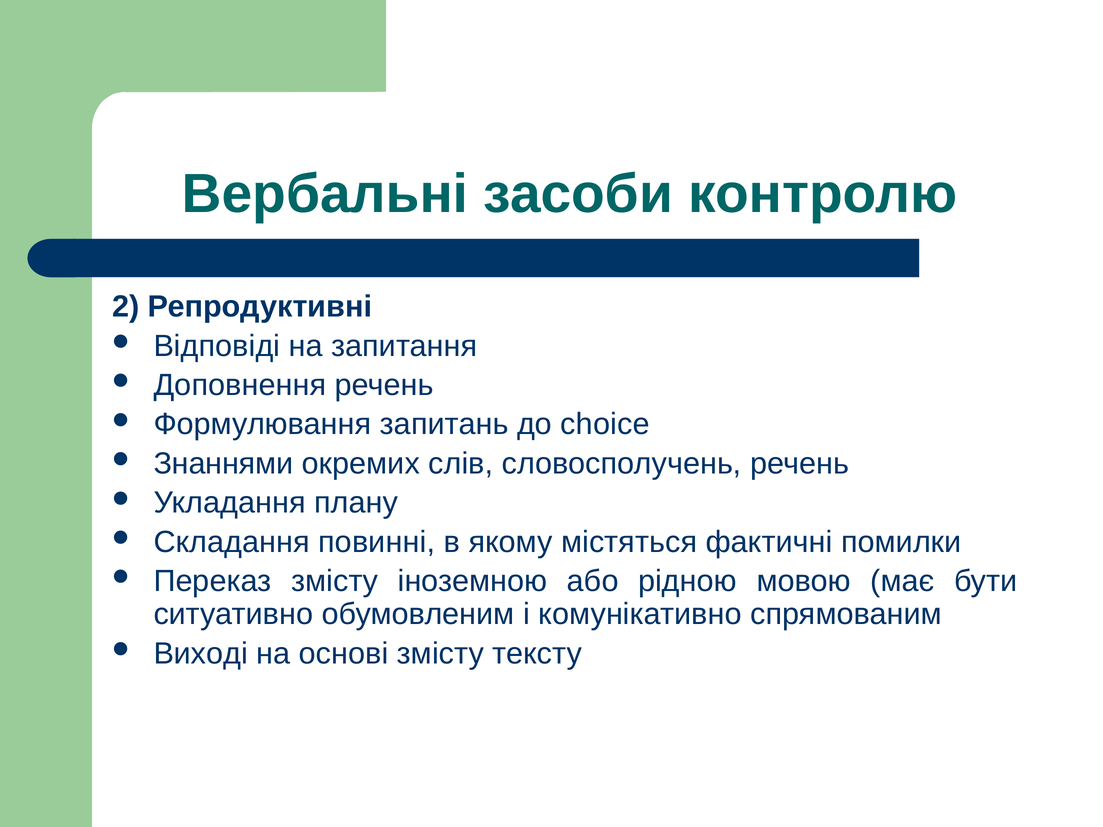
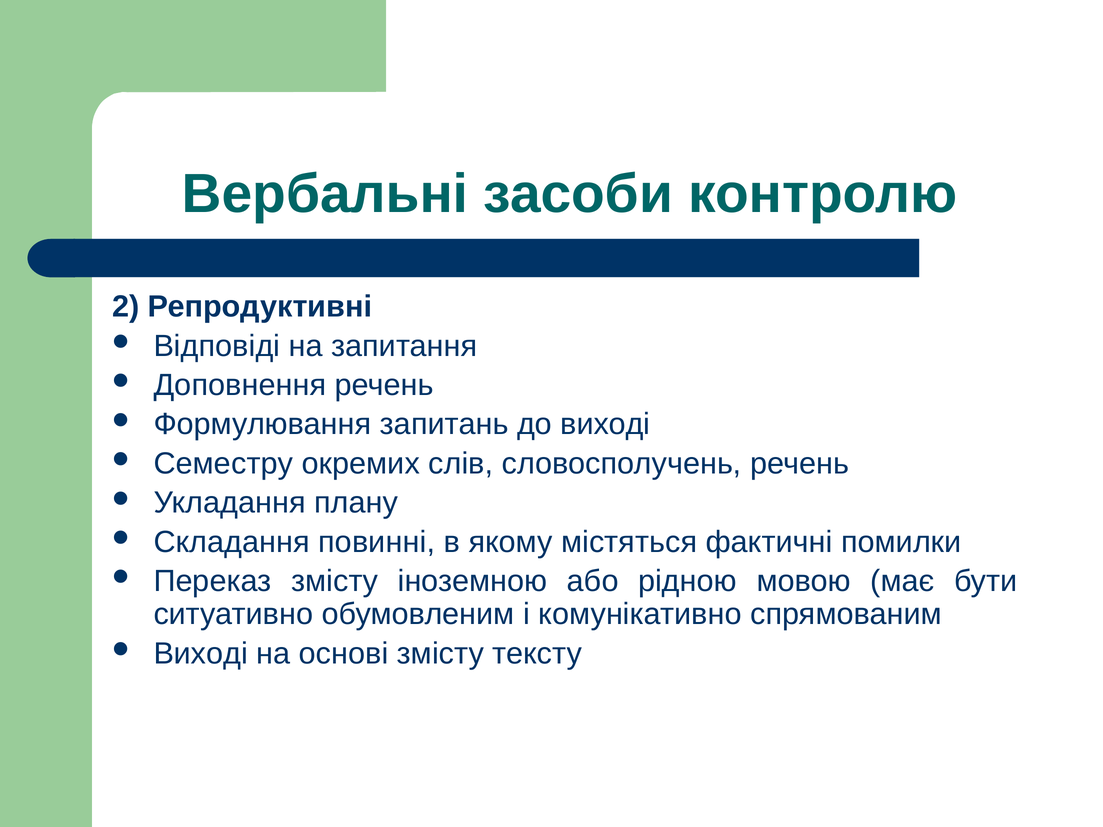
до choice: choice -> виході
Знаннями: Знаннями -> Семестру
